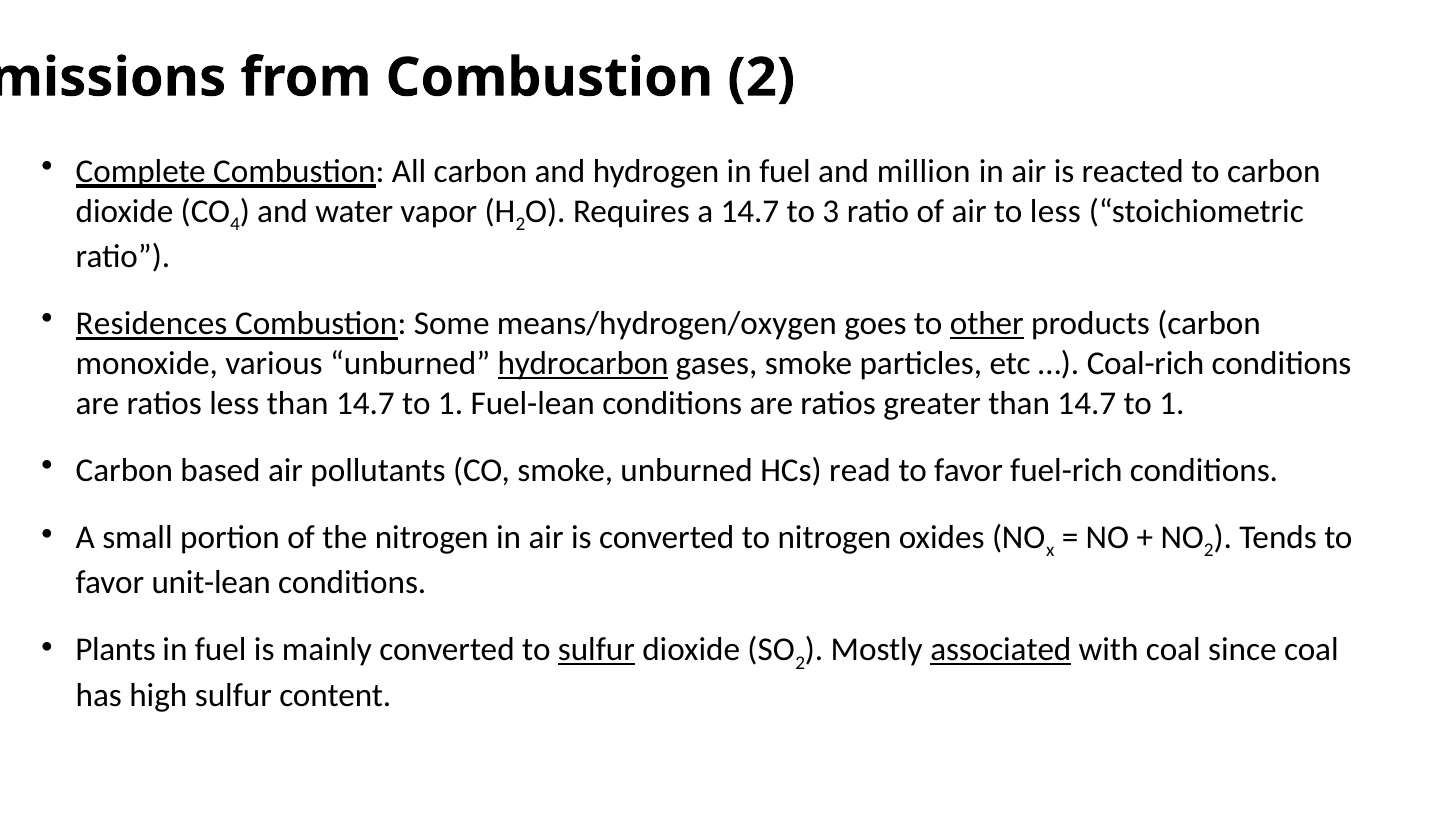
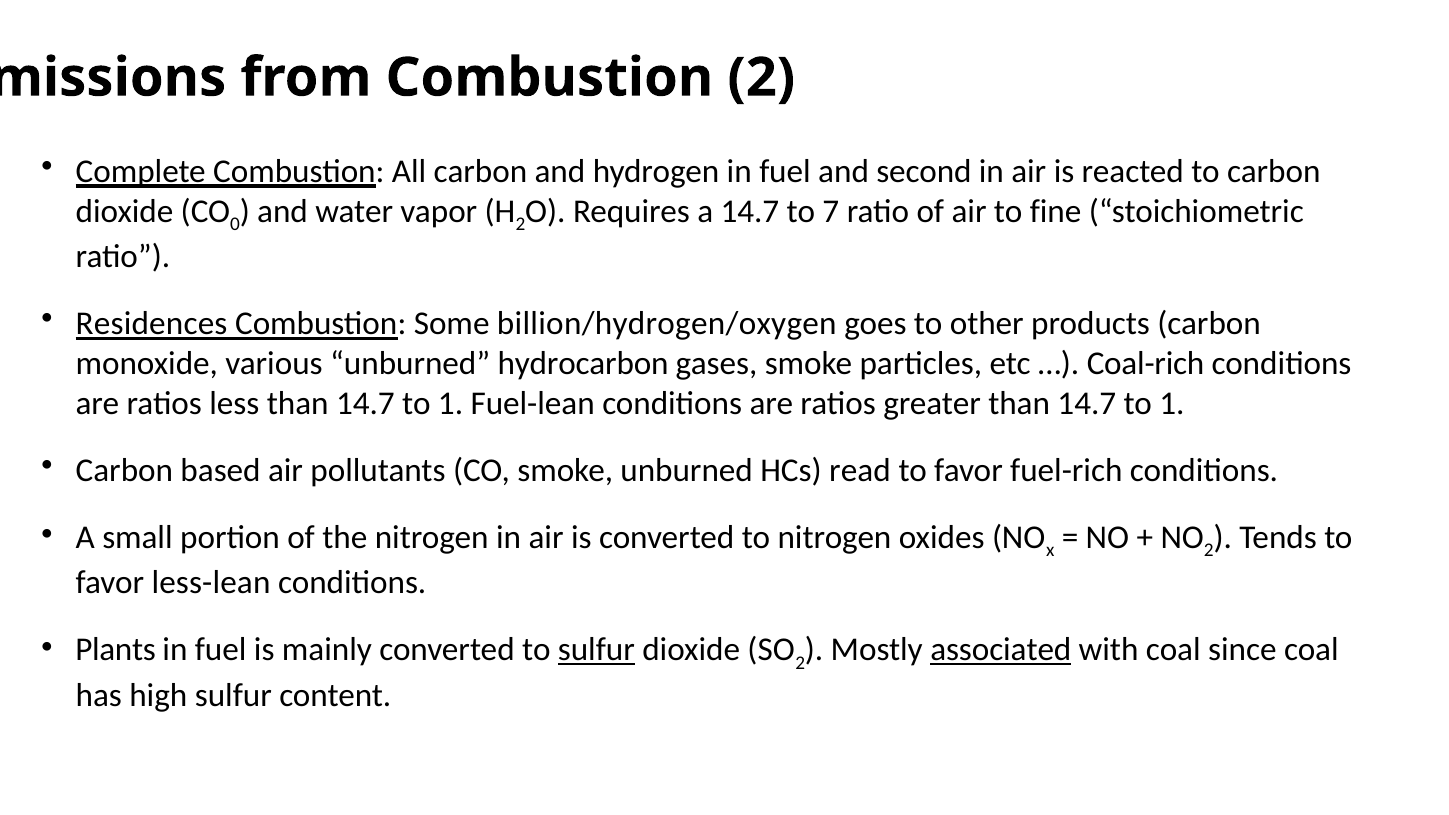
million: million -> second
4: 4 -> 0
3: 3 -> 7
to less: less -> fine
means/hydrogen/oxygen: means/hydrogen/oxygen -> billion/hydrogen/oxygen
other underline: present -> none
hydrocarbon underline: present -> none
unit-lean: unit-lean -> less-lean
